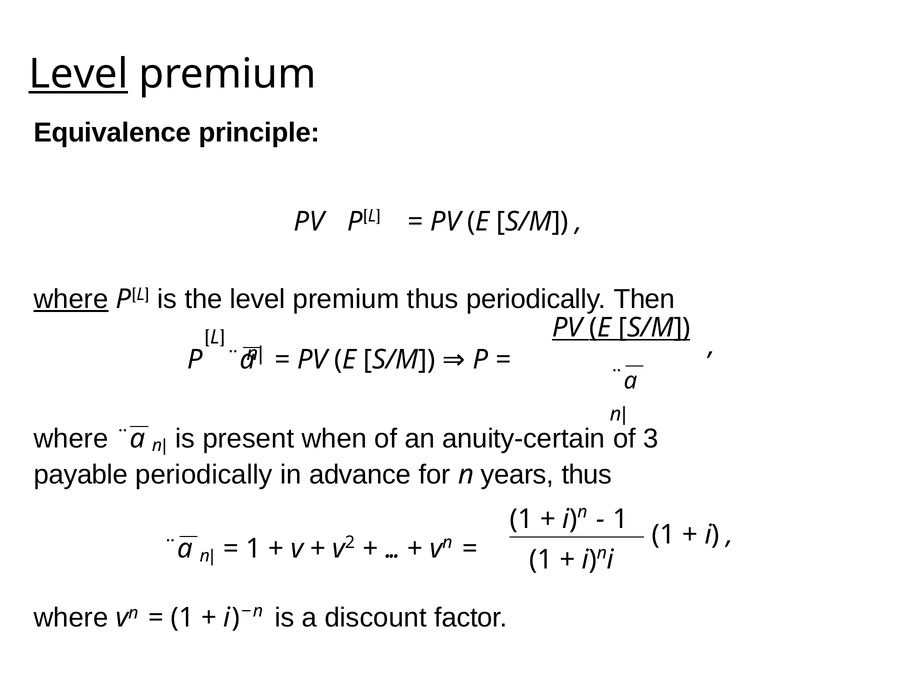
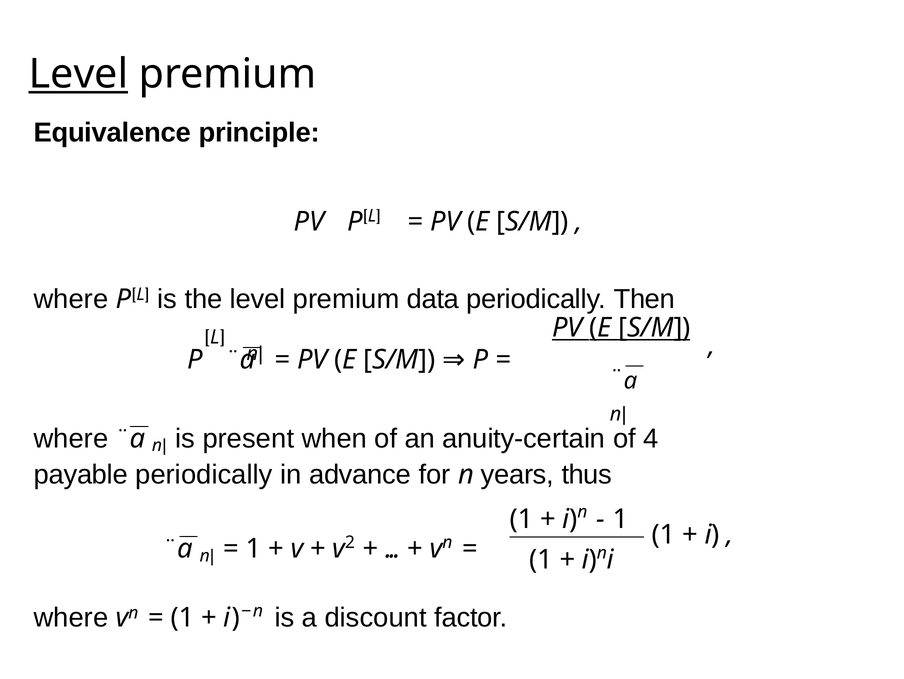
where at (71, 299) underline: present -> none
premium thus: thus -> data
3: 3 -> 4
